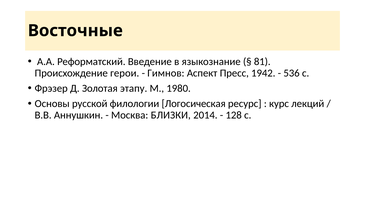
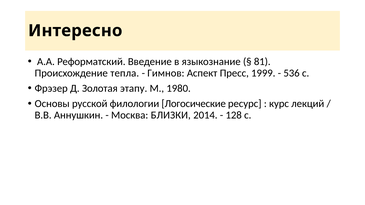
Восточные: Восточные -> Интересно
герои: герои -> тепла
1942: 1942 -> 1999
Логосическая: Логосическая -> Логосические
